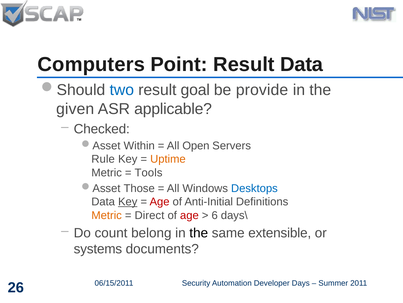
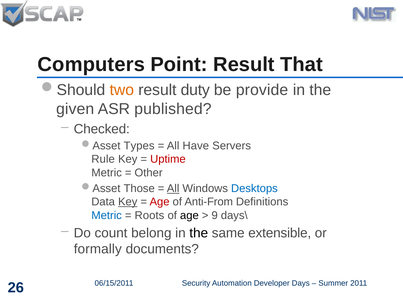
Result Data: Data -> That
two colour: blue -> orange
goal: goal -> duty
applicable: applicable -> published
Within: Within -> Types
Open: Open -> Have
Uptime colour: orange -> red
Tools: Tools -> Other
All at (173, 188) underline: none -> present
Anti-Initial: Anti-Initial -> Anti-From
Metric at (107, 215) colour: orange -> blue
Direct: Direct -> Roots
age at (189, 215) colour: red -> black
6: 6 -> 9
systems: systems -> formally
